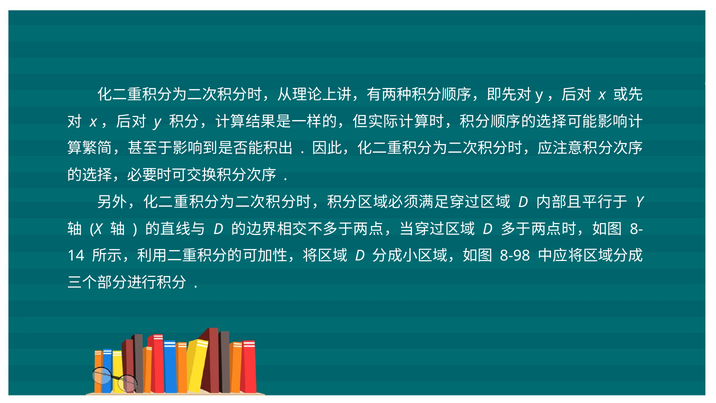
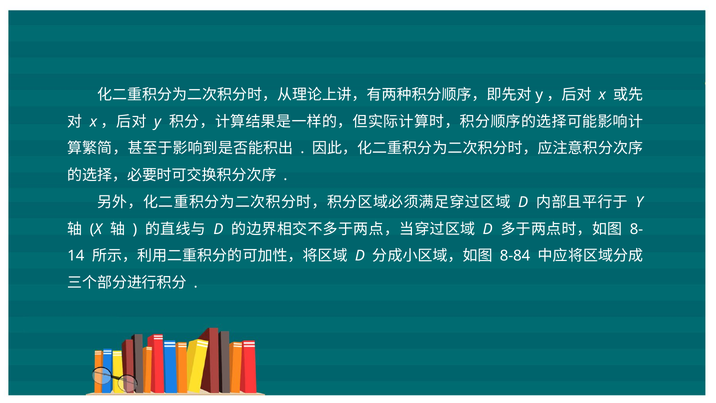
8-98: 8-98 -> 8-84
